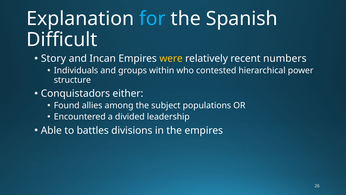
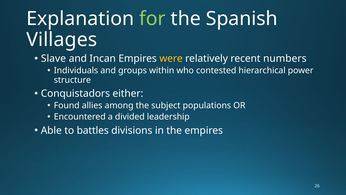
for colour: light blue -> light green
Difficult: Difficult -> Villages
Story: Story -> Slave
